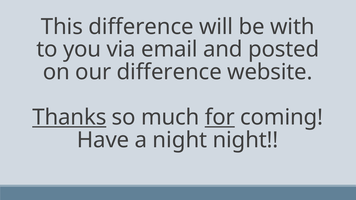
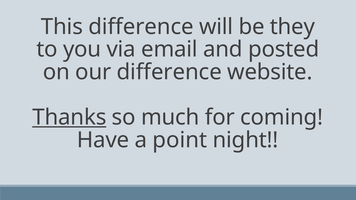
with: with -> they
for underline: present -> none
a night: night -> point
